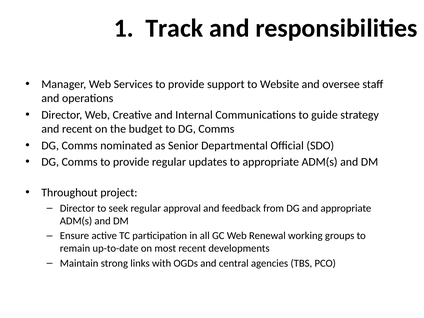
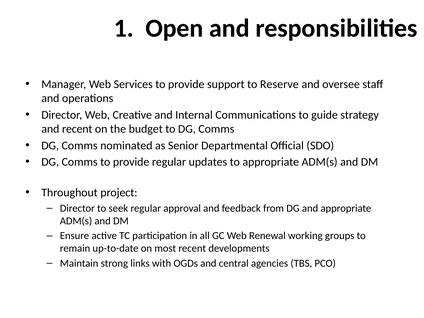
Track: Track -> Open
Website: Website -> Reserve
